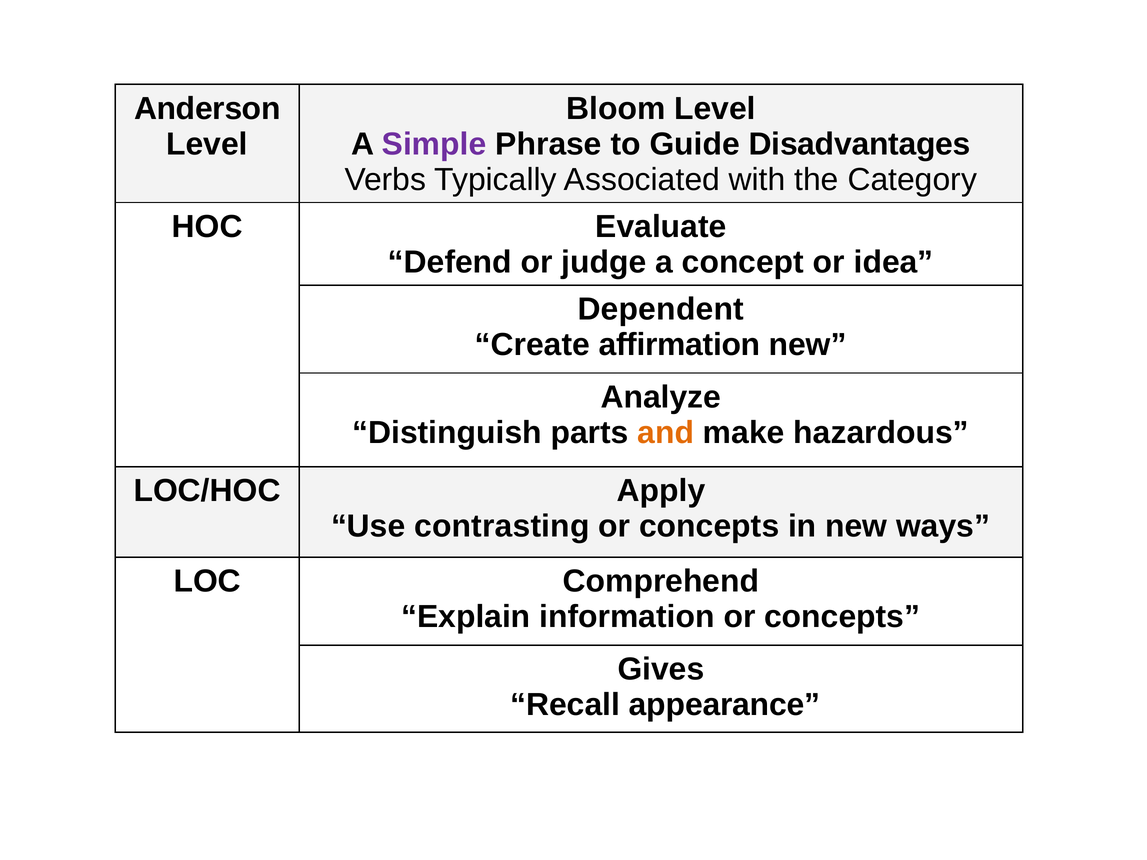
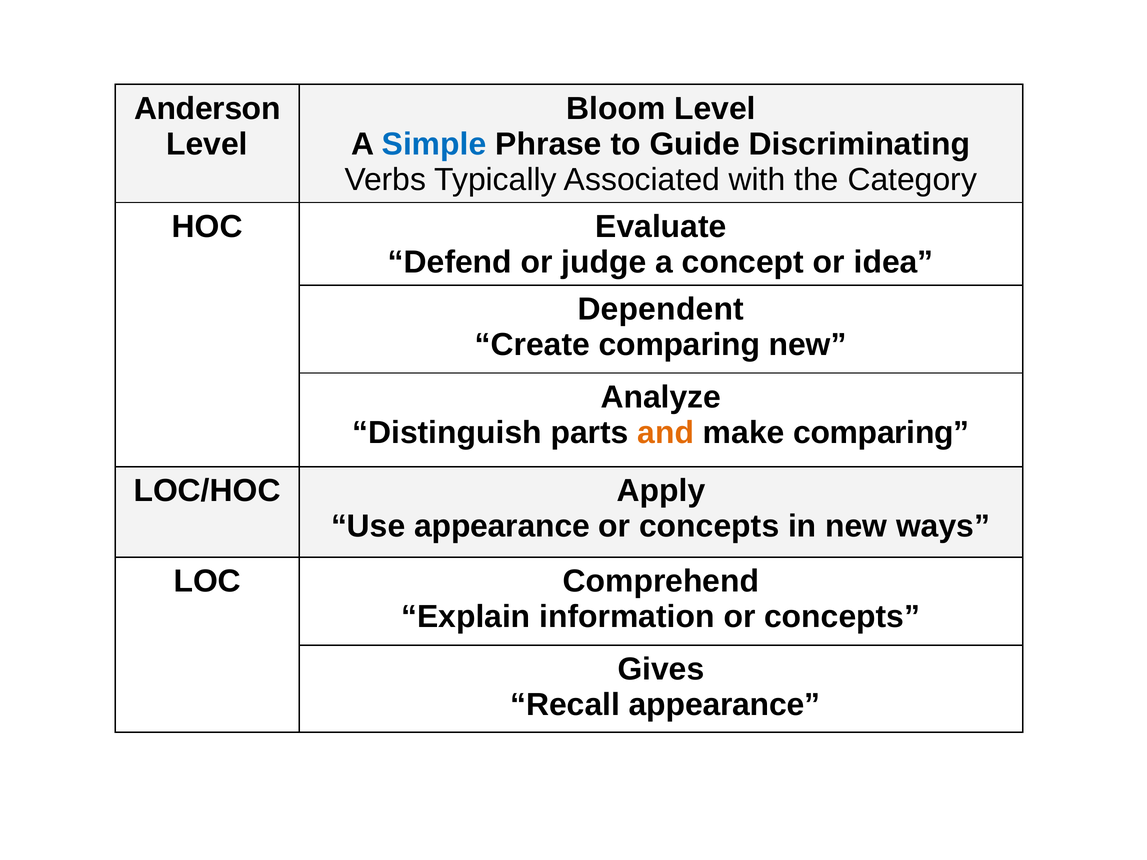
Simple colour: purple -> blue
Disadvantages: Disadvantages -> Discriminating
Create affirmation: affirmation -> comparing
make hazardous: hazardous -> comparing
Use contrasting: contrasting -> appearance
